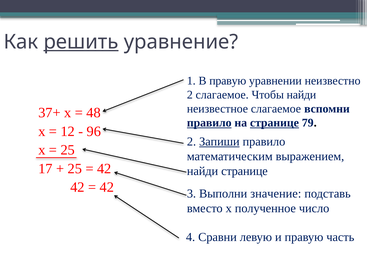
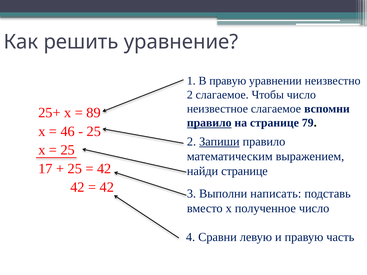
решить underline: present -> none
Чтобы найди: найди -> число
37+: 37+ -> 25+
48: 48 -> 89
странице at (274, 123) underline: present -> none
12: 12 -> 46
96 at (94, 131): 96 -> 25
значение: значение -> написать
